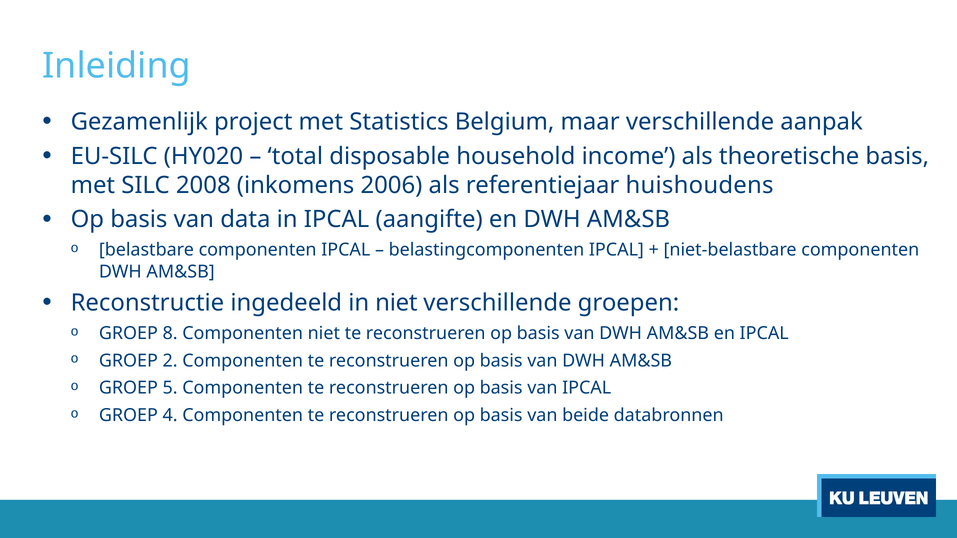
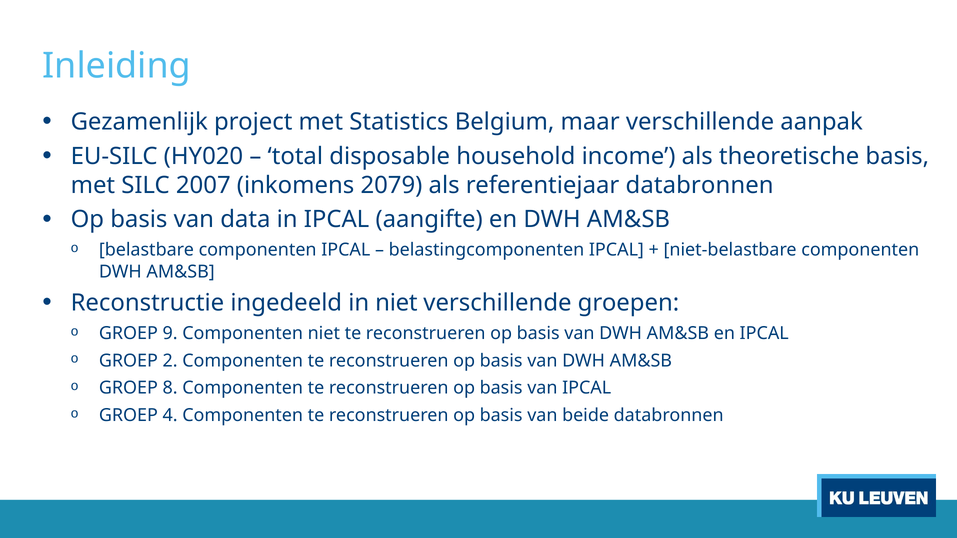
2008: 2008 -> 2007
2006: 2006 -> 2079
referentiejaar huishoudens: huishoudens -> databronnen
8: 8 -> 9
5: 5 -> 8
